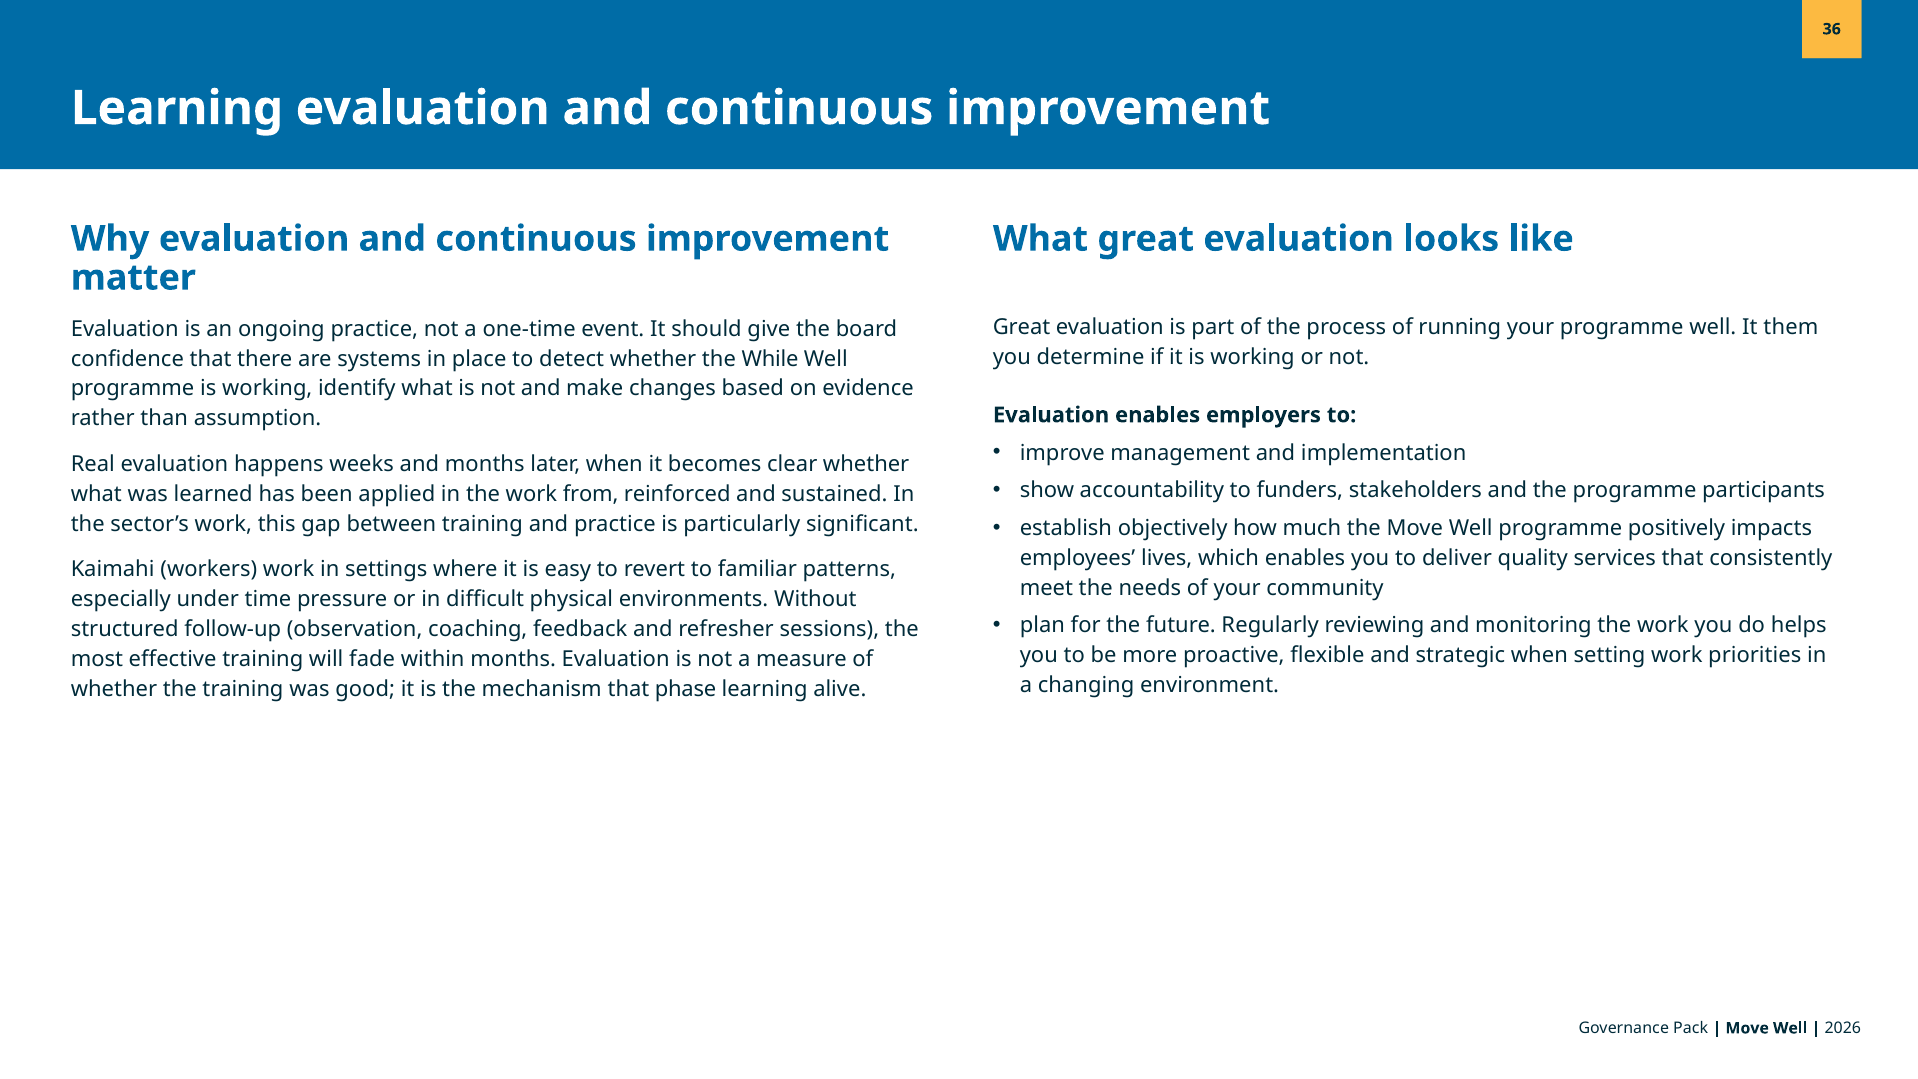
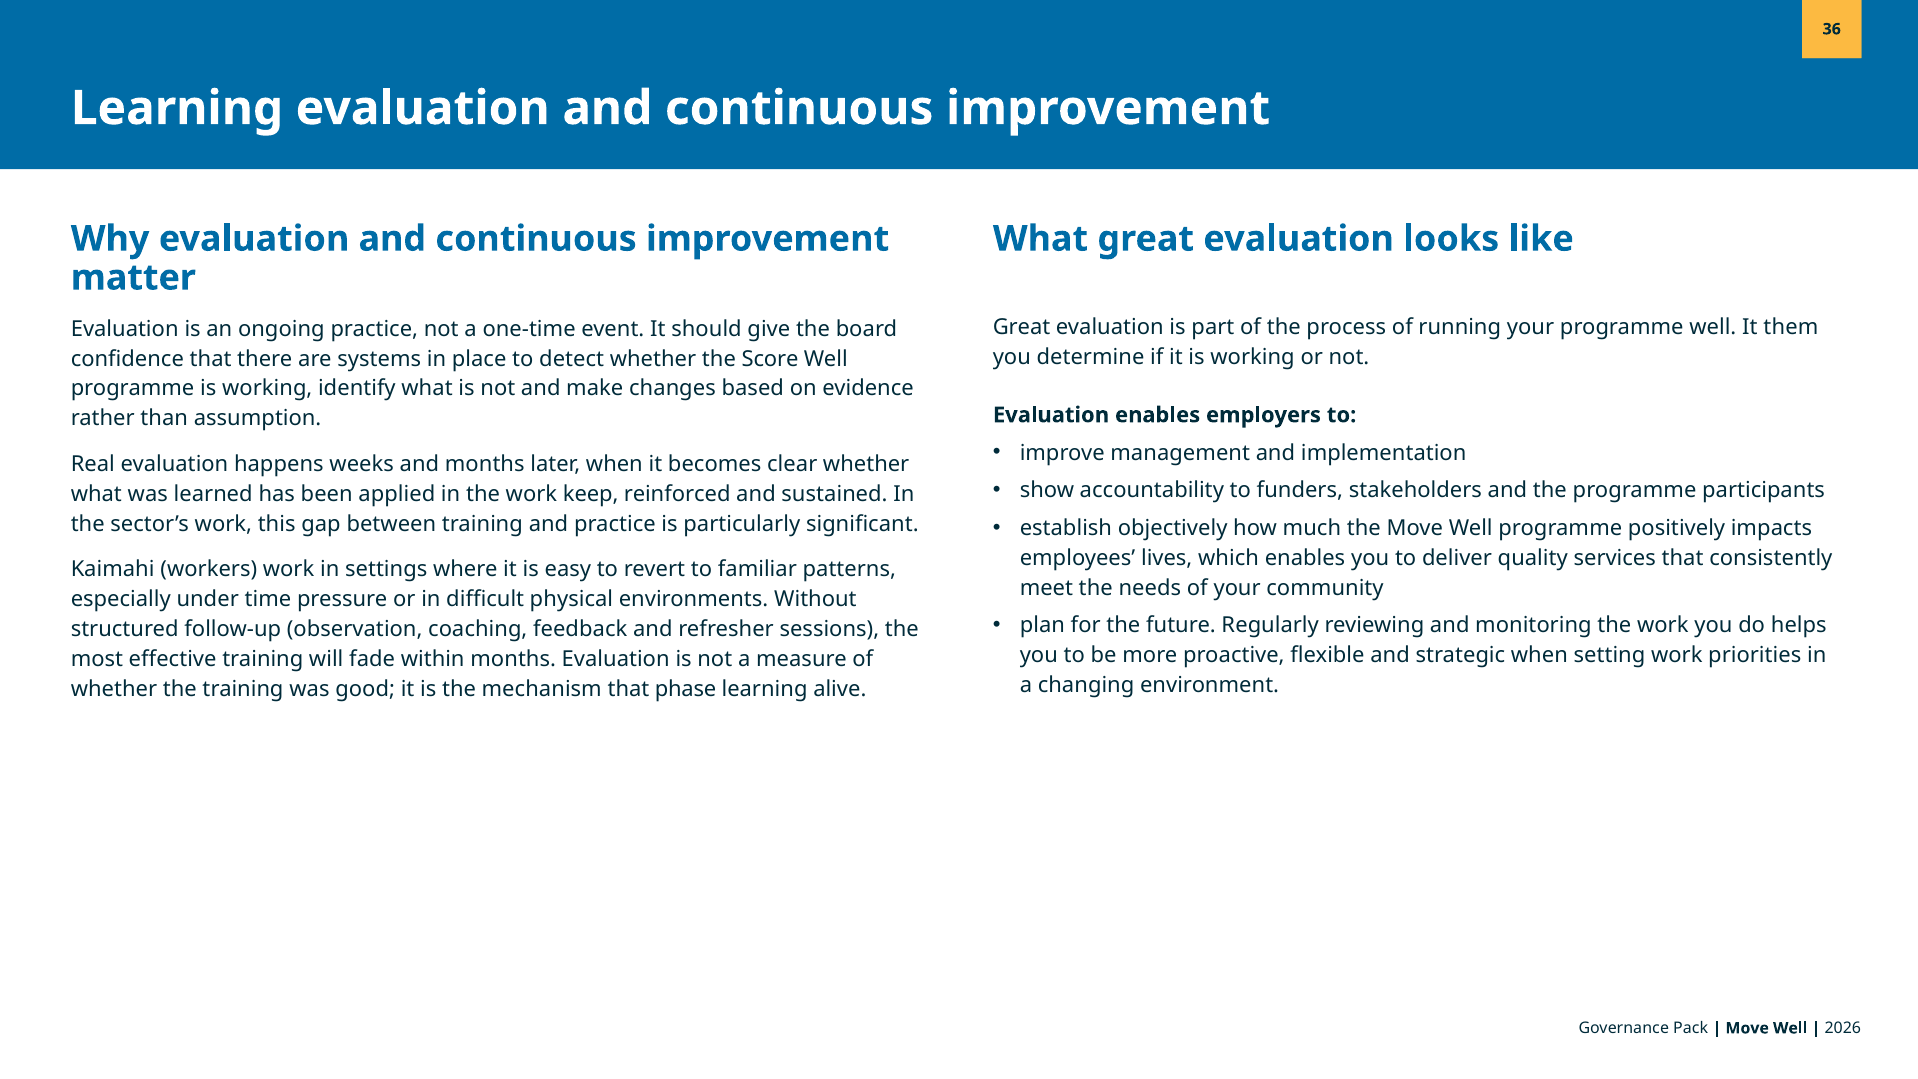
While: While -> Score
from: from -> keep
